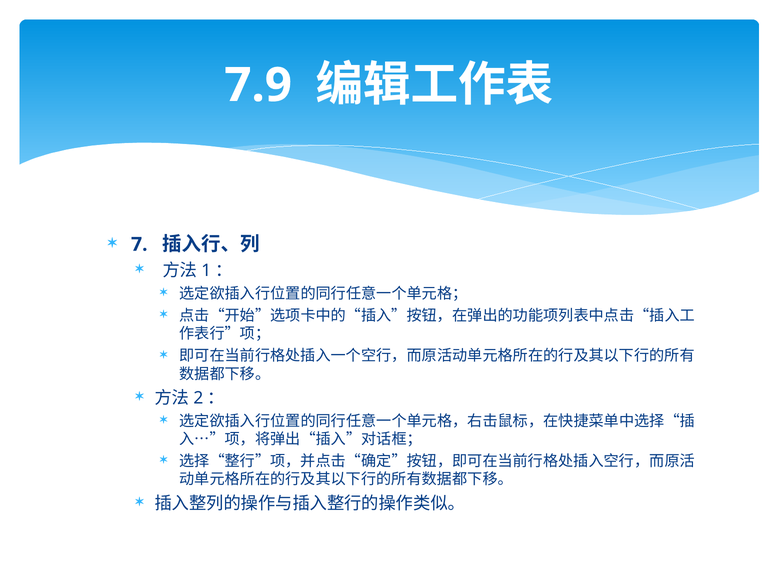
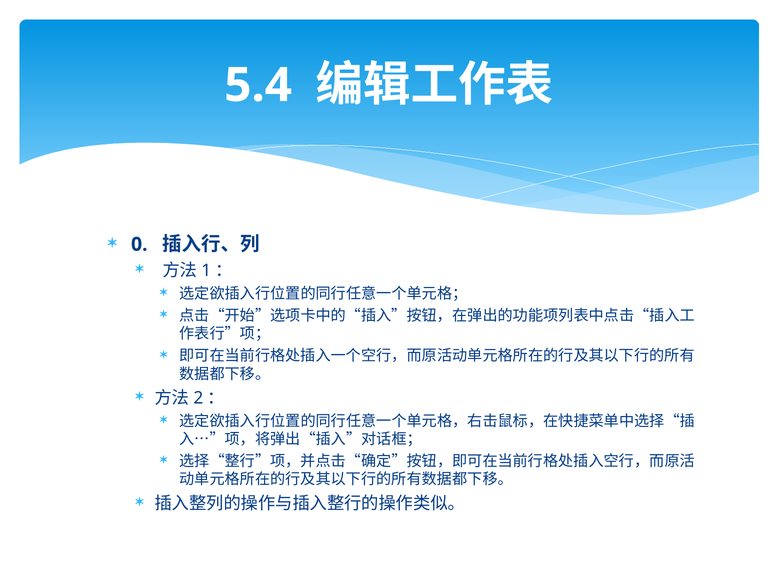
7.9: 7.9 -> 5.4
7: 7 -> 0
